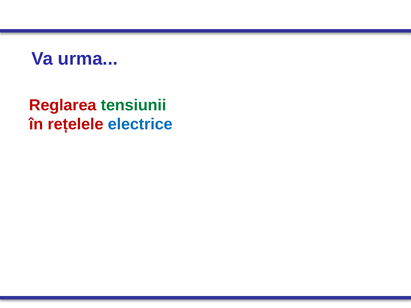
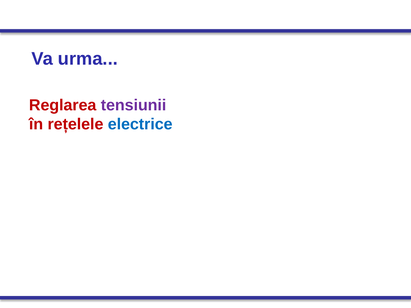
tensiunii colour: green -> purple
